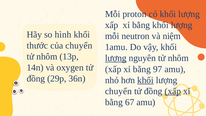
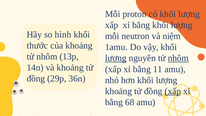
của chuyển: chuyển -> khoảng
nhôm at (178, 58) underline: none -> present
và oxygen: oxygen -> khoảng
97: 97 -> 11
khối at (145, 80) underline: present -> none
chuyển at (118, 91): chuyển -> khoảng
67: 67 -> 68
